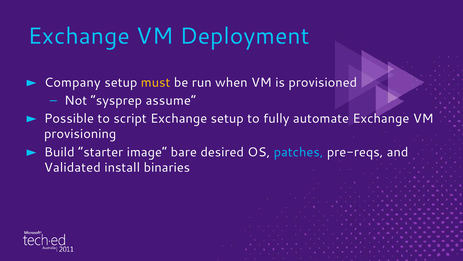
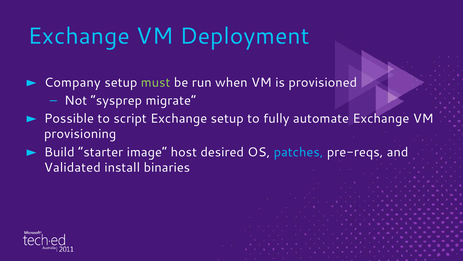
must colour: yellow -> light green
assume: assume -> migrate
bare: bare -> host
